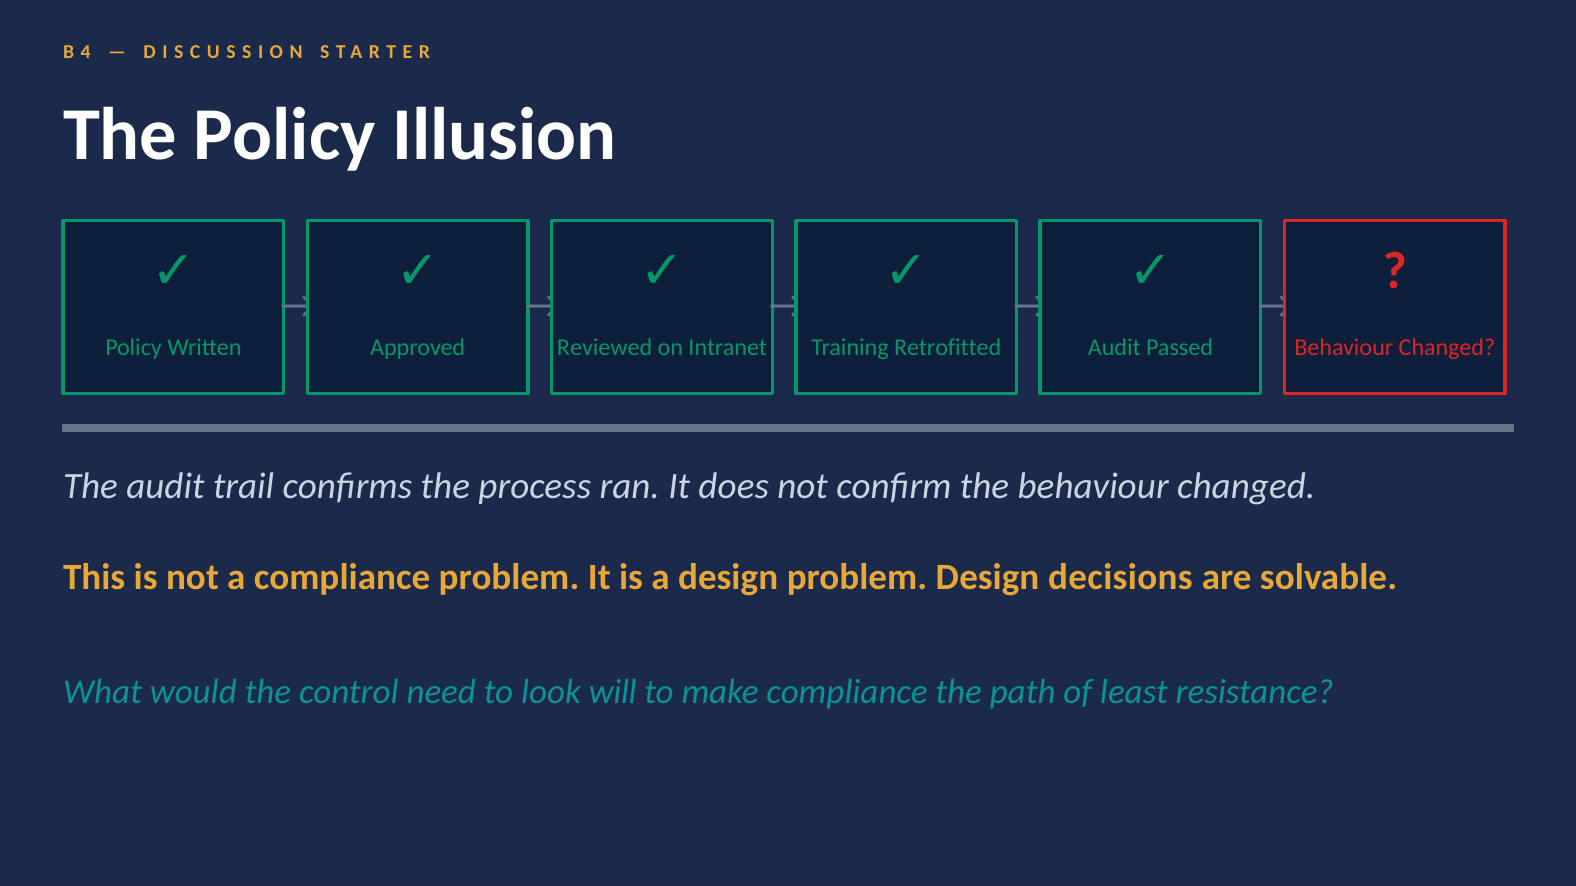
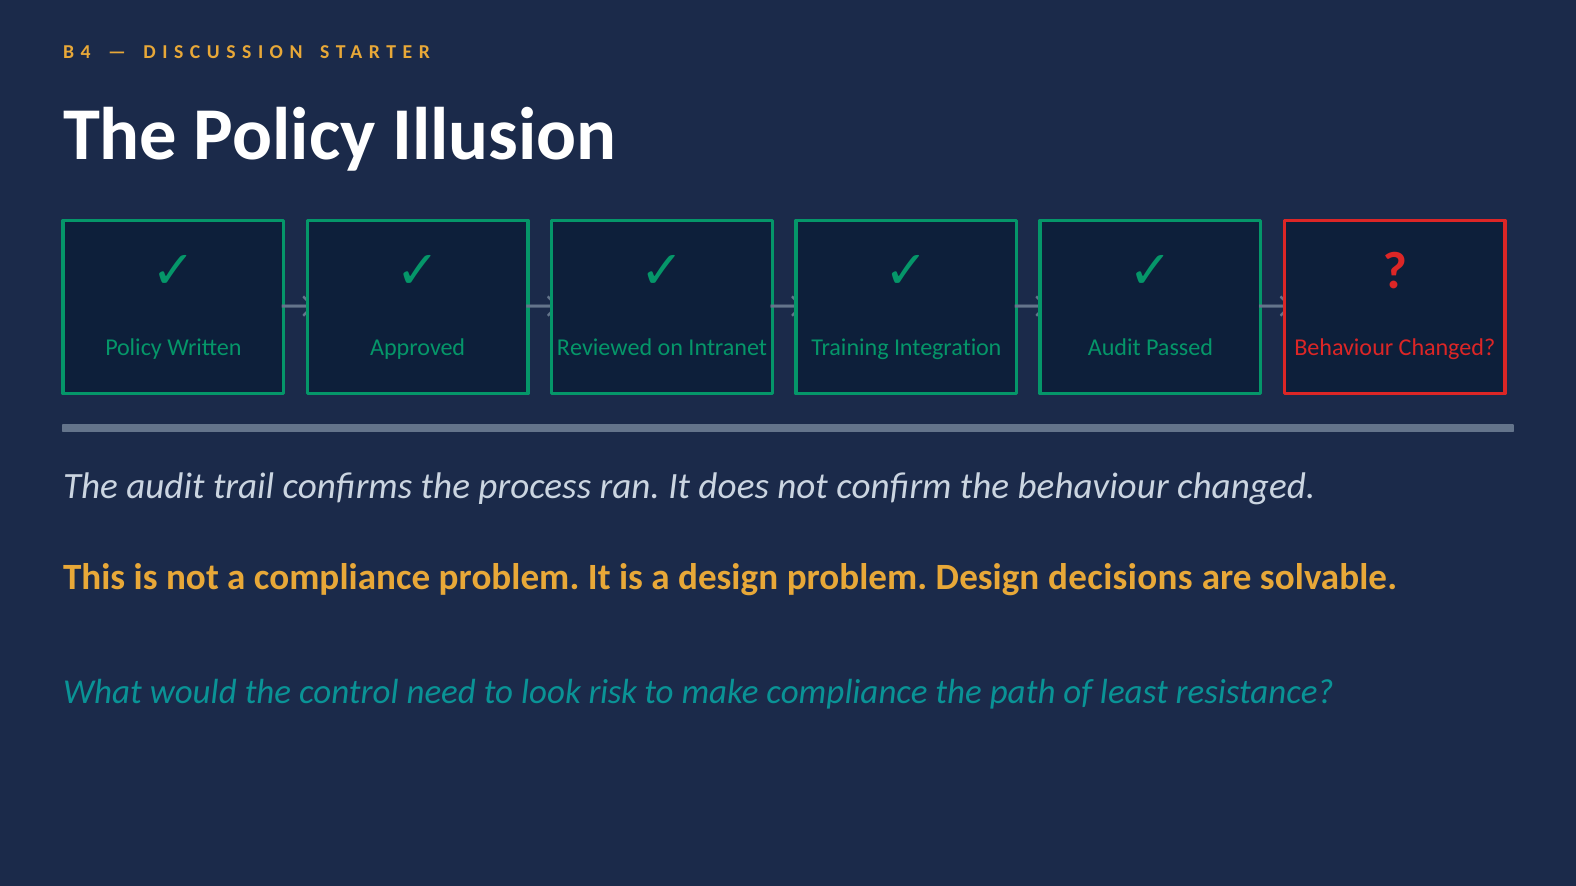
Retrofitted: Retrofitted -> Integration
will: will -> risk
